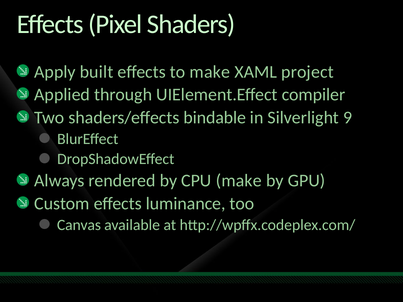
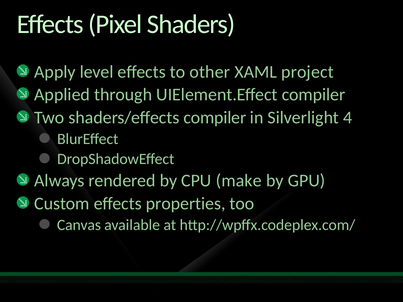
built: built -> level
to make: make -> other
shaders/effects bindable: bindable -> compiler
9: 9 -> 4
luminance: luminance -> properties
